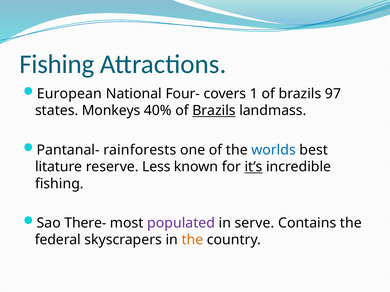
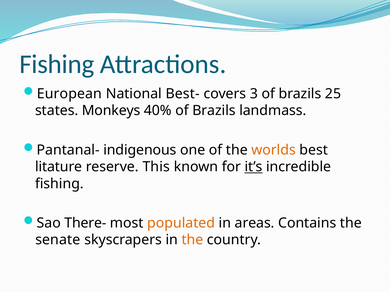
Four-: Four- -> Best-
1: 1 -> 3
97: 97 -> 25
Brazils at (214, 111) underline: present -> none
rainforests: rainforests -> indigenous
worlds colour: blue -> orange
Less: Less -> This
populated colour: purple -> orange
serve: serve -> areas
federal: federal -> senate
